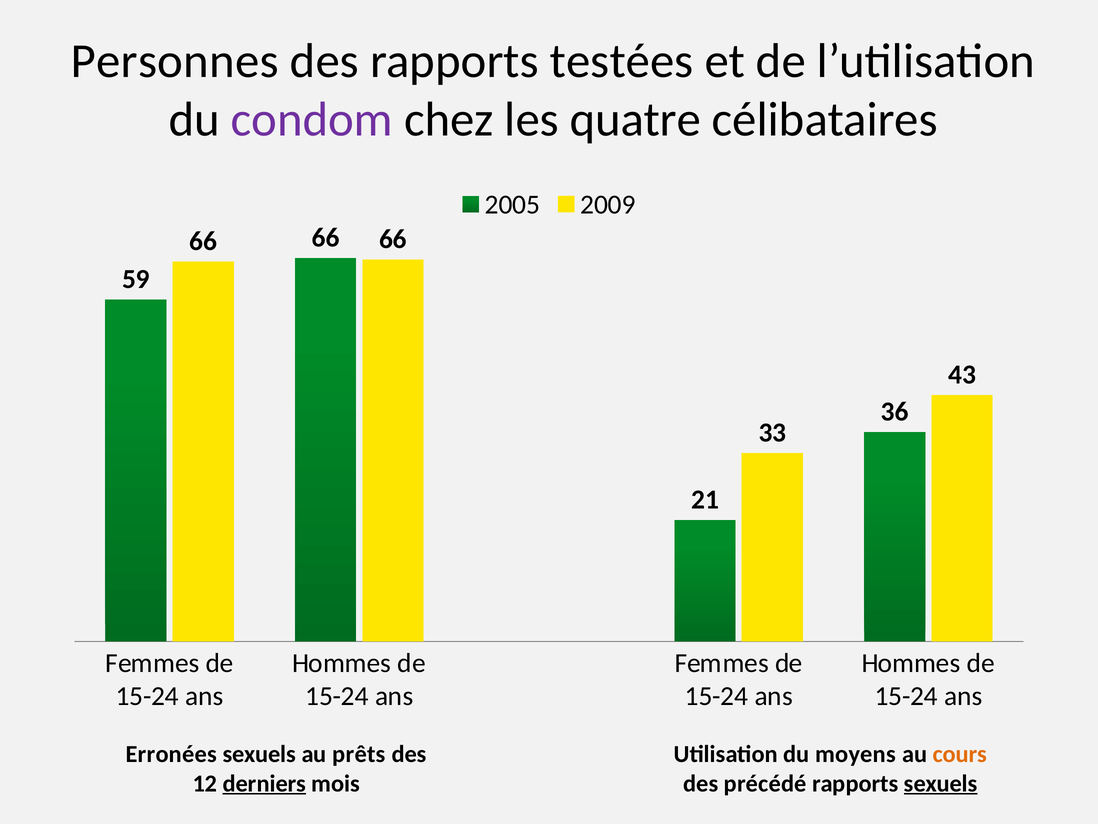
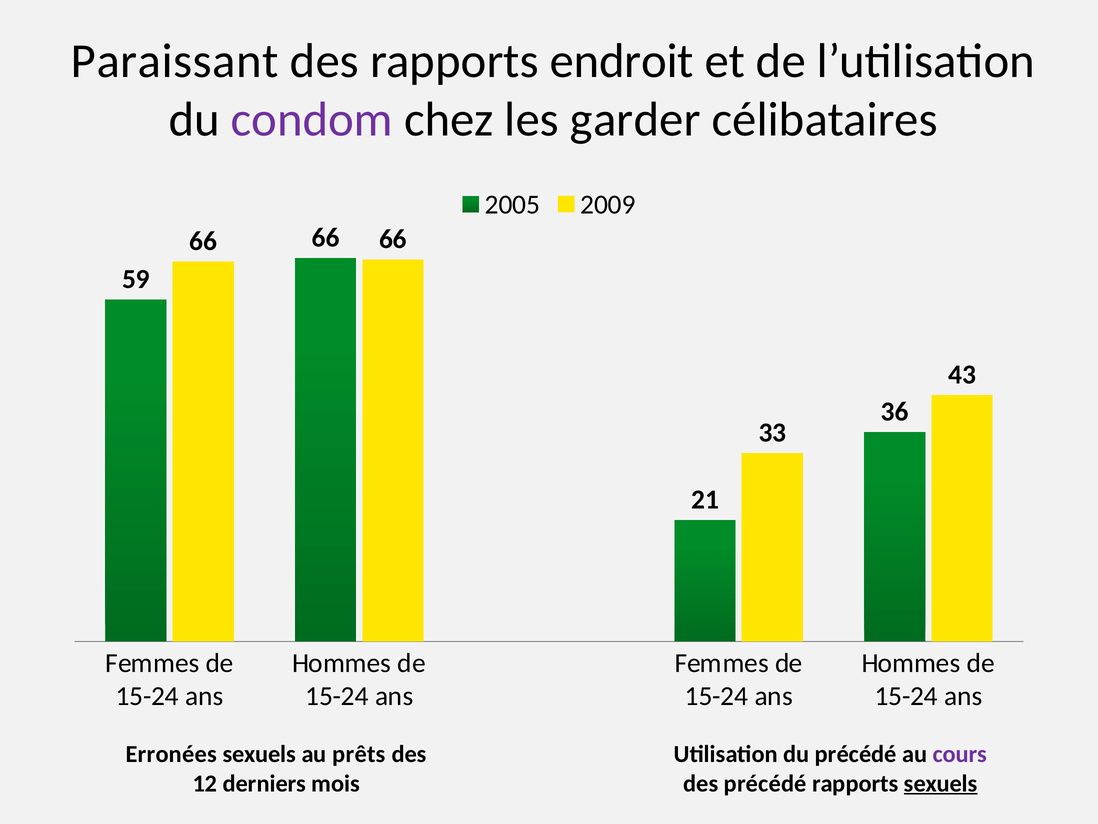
Personnes: Personnes -> Paraissant
testées: testées -> endroit
quatre: quatre -> garder
du moyens: moyens -> précédé
cours colour: orange -> purple
derniers underline: present -> none
